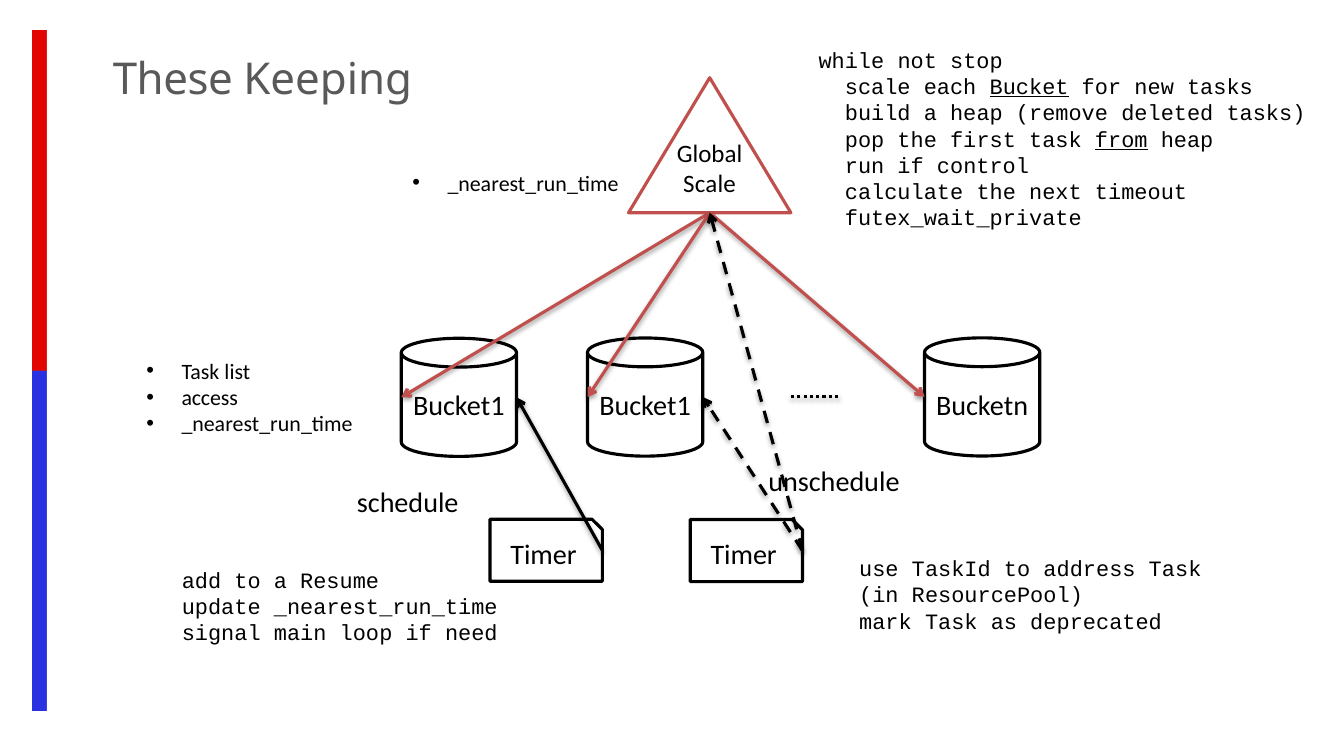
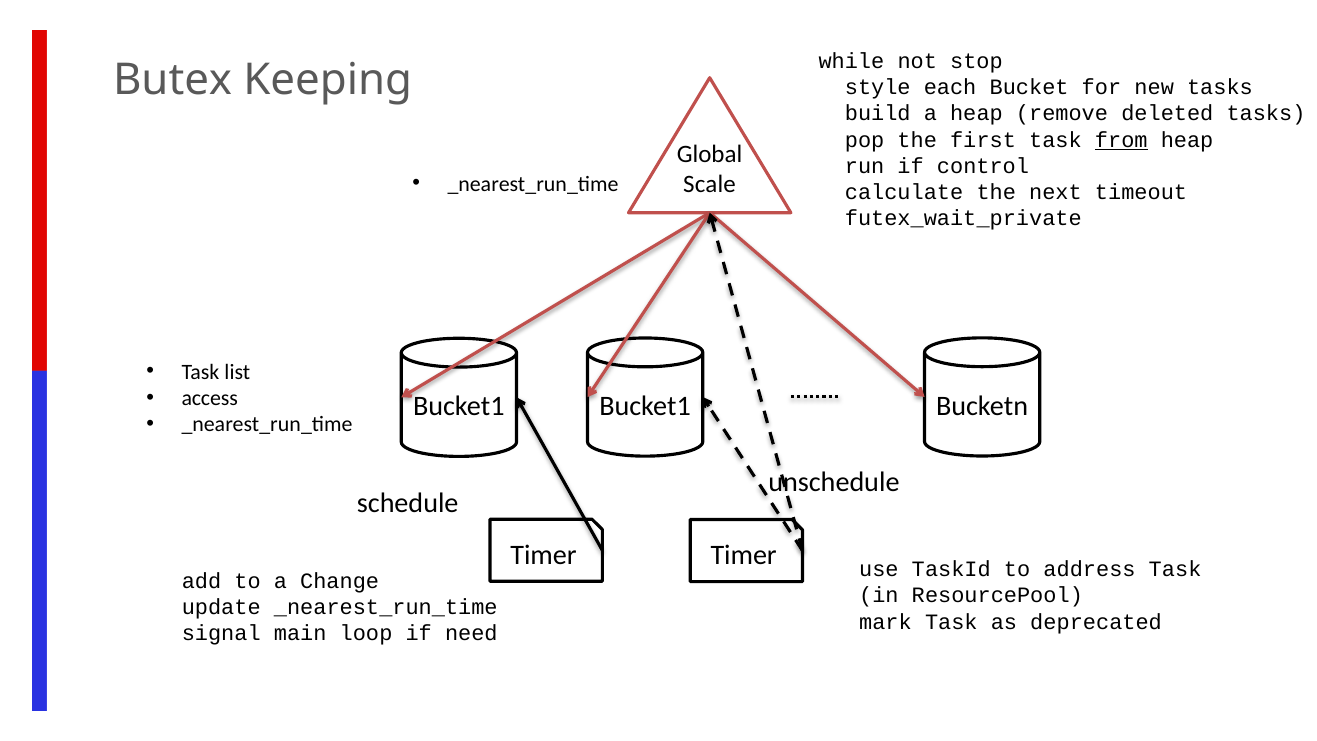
These: These -> Butex
scale at (878, 87): scale -> style
Bucket underline: present -> none
Resume: Resume -> Change
